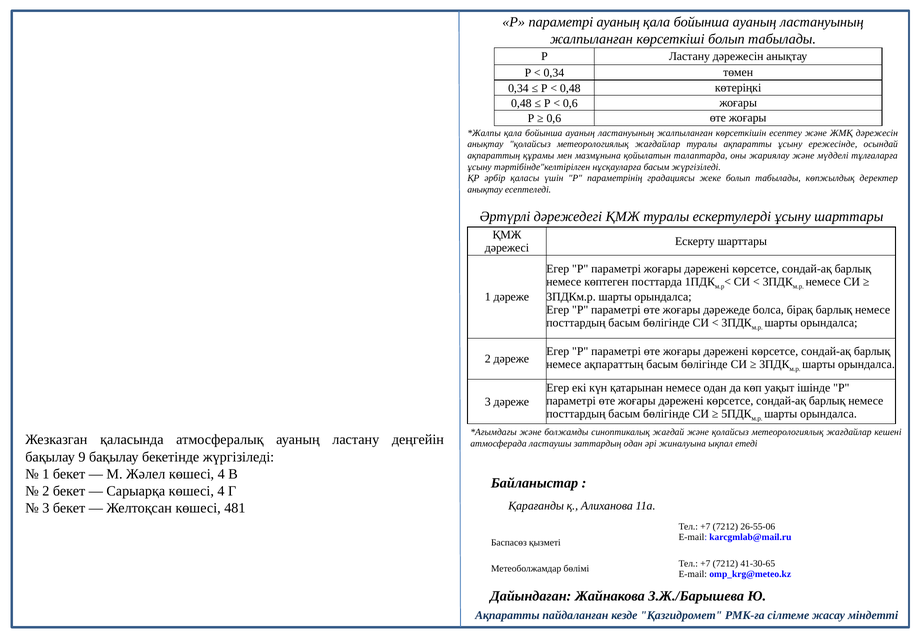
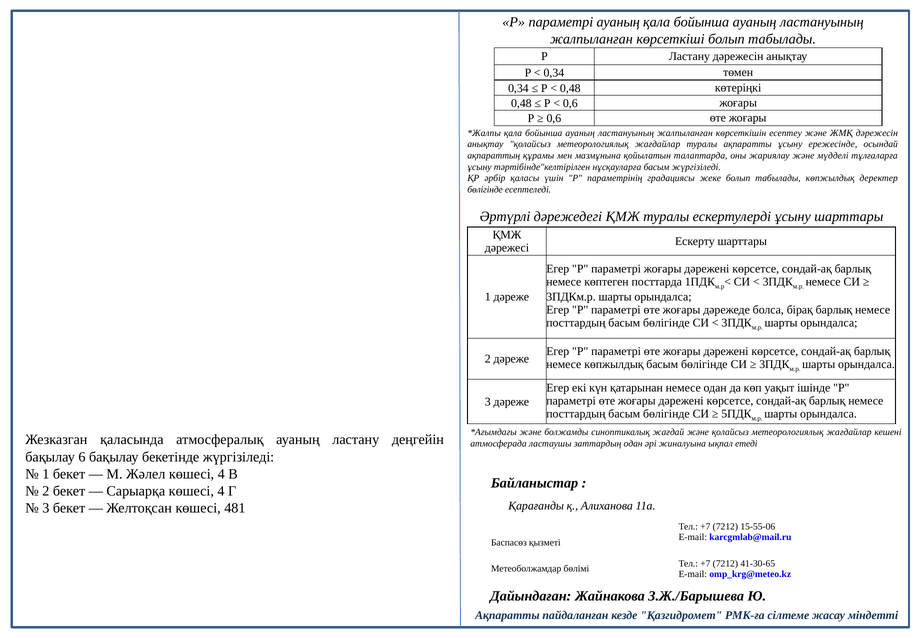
анықтау at (485, 189): анықтау -> бөлігінде
немесе ақпараттың: ақпараттың -> көпжылдық
9: 9 -> 6
26-55-06: 26-55-06 -> 15-55-06
